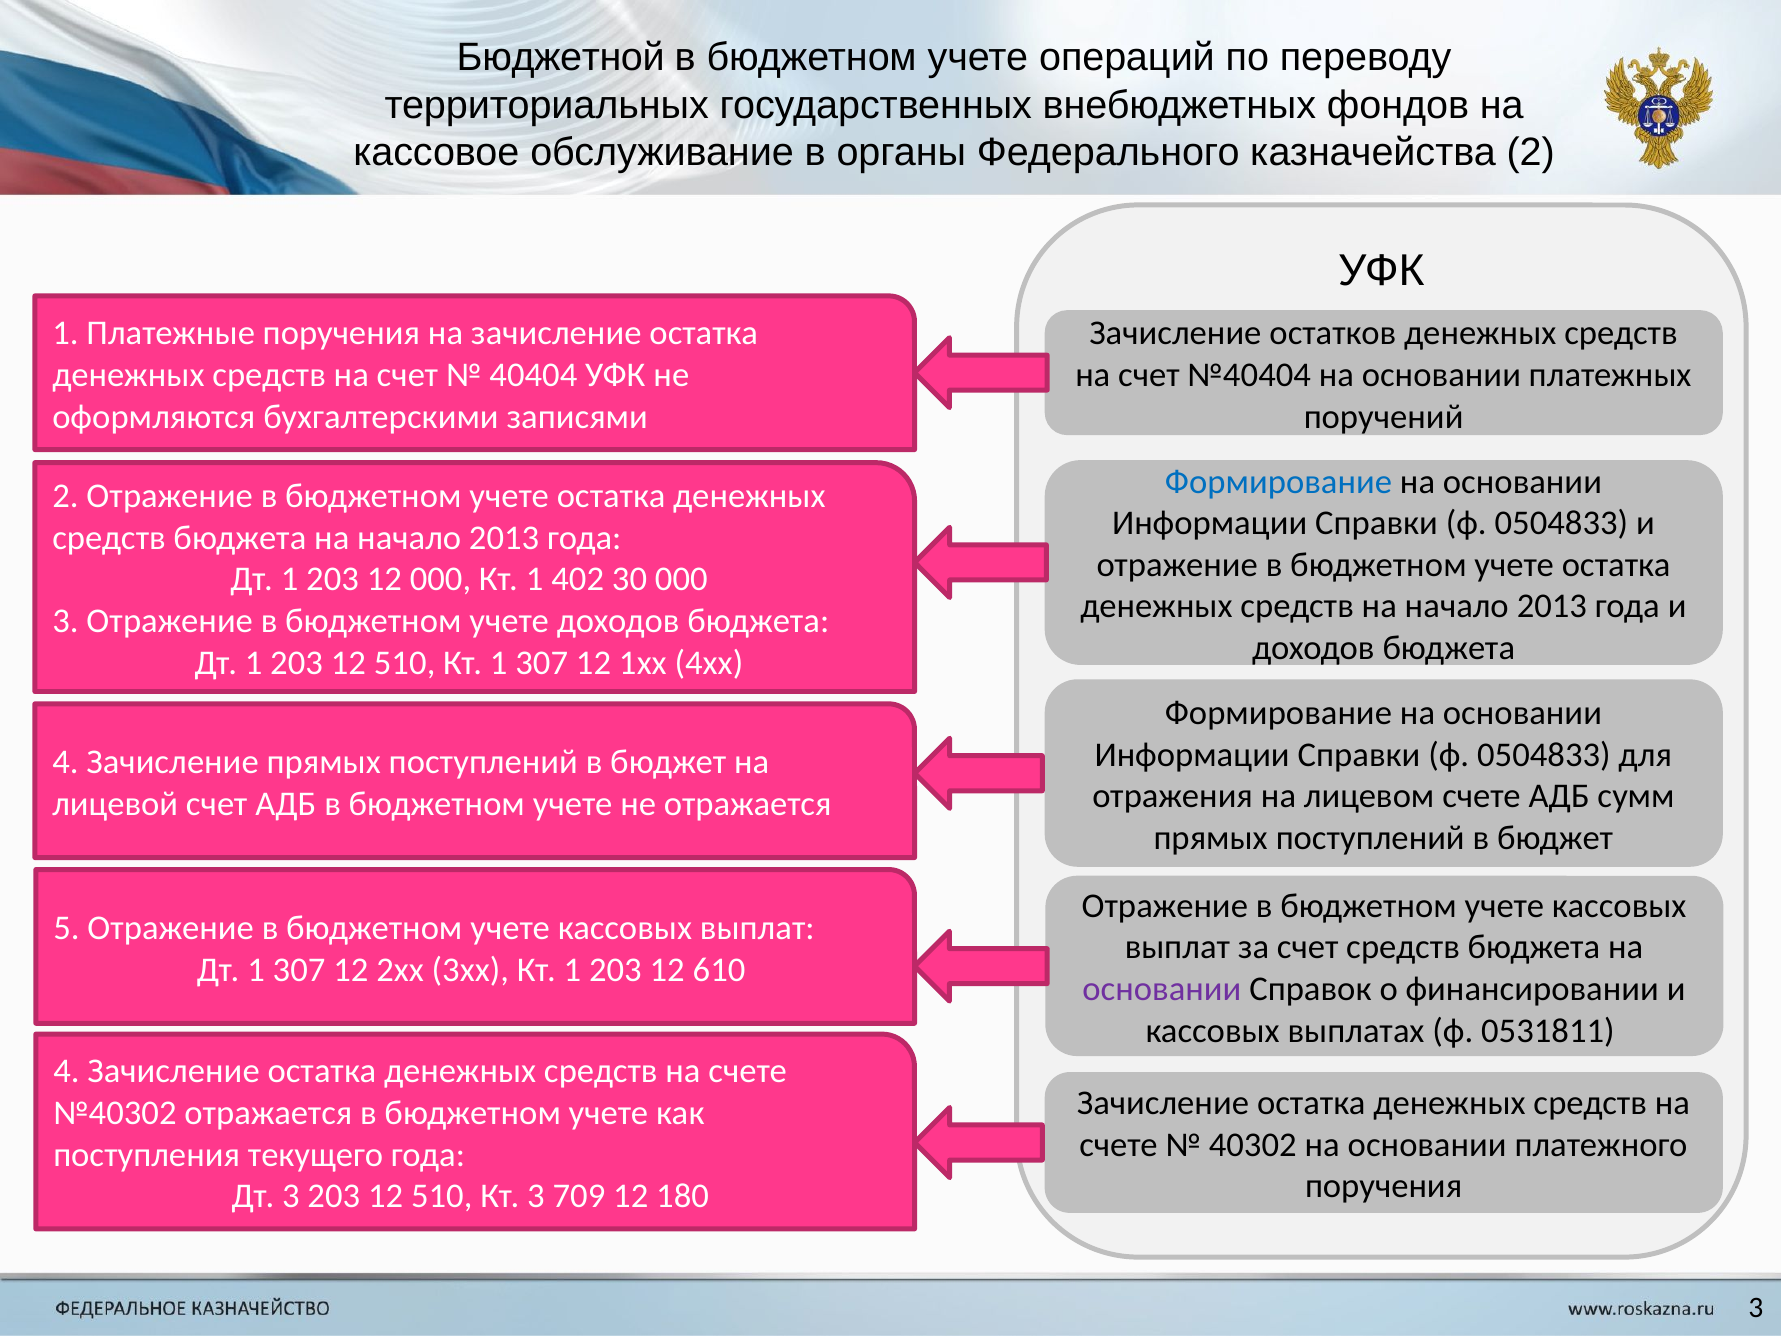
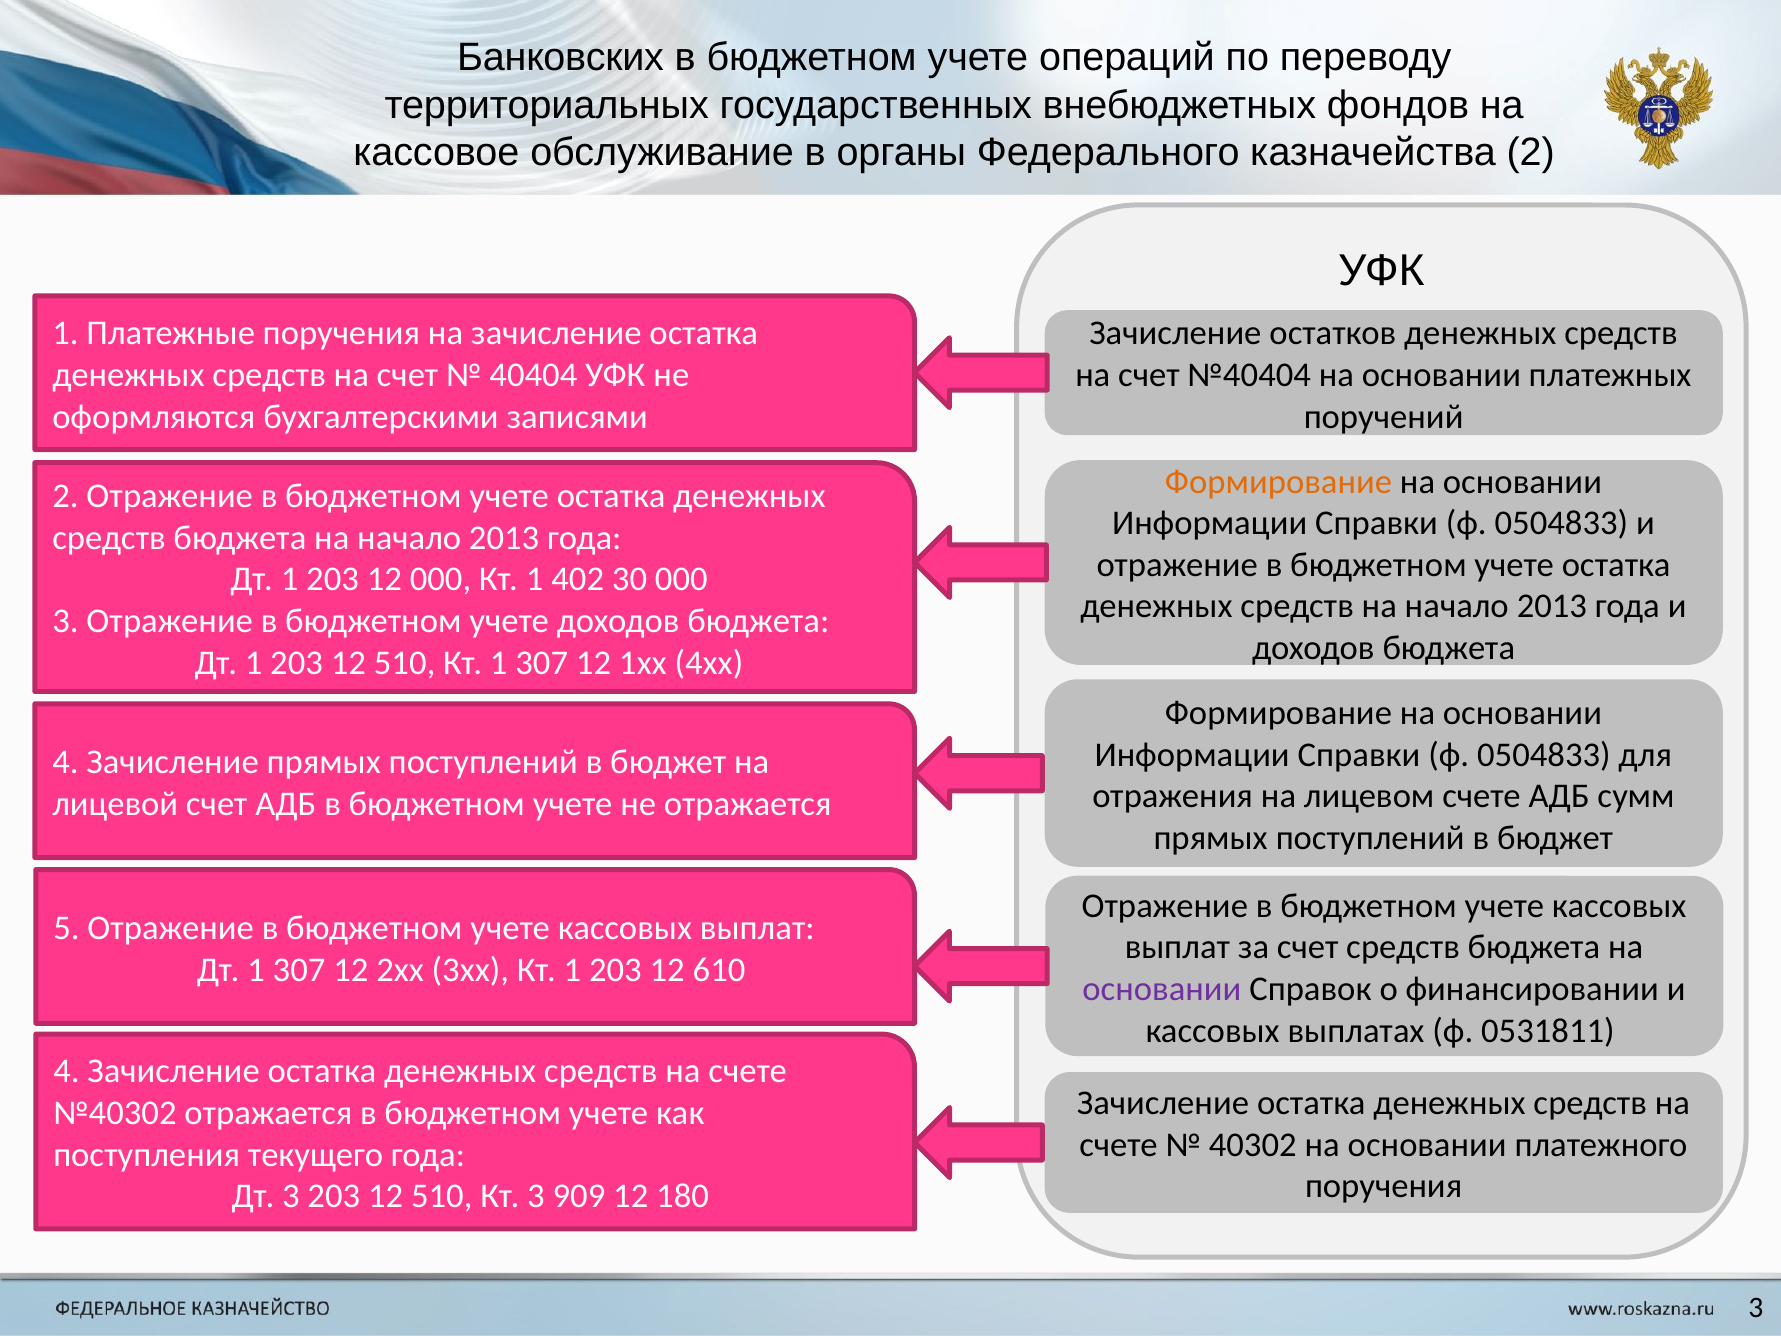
Бюджетной: Бюджетной -> Банковских
Формирование at (1279, 482) colour: blue -> orange
709: 709 -> 909
